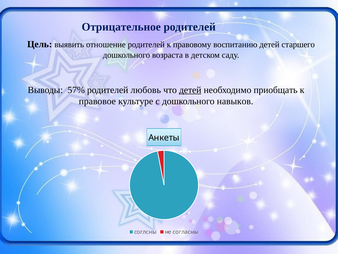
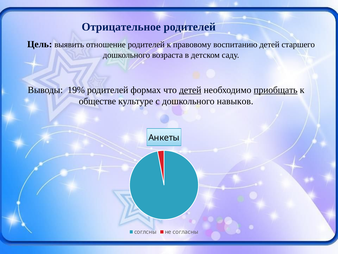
57%: 57% -> 19%
любовь: любовь -> формах
приобщать underline: none -> present
правовое: правовое -> обществе
